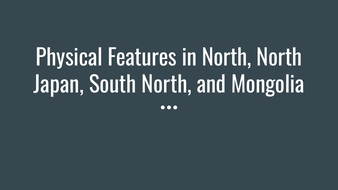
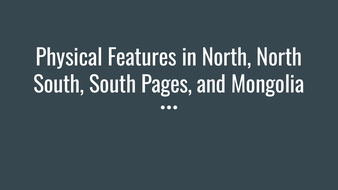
Japan at (59, 85): Japan -> South
South North: North -> Pages
